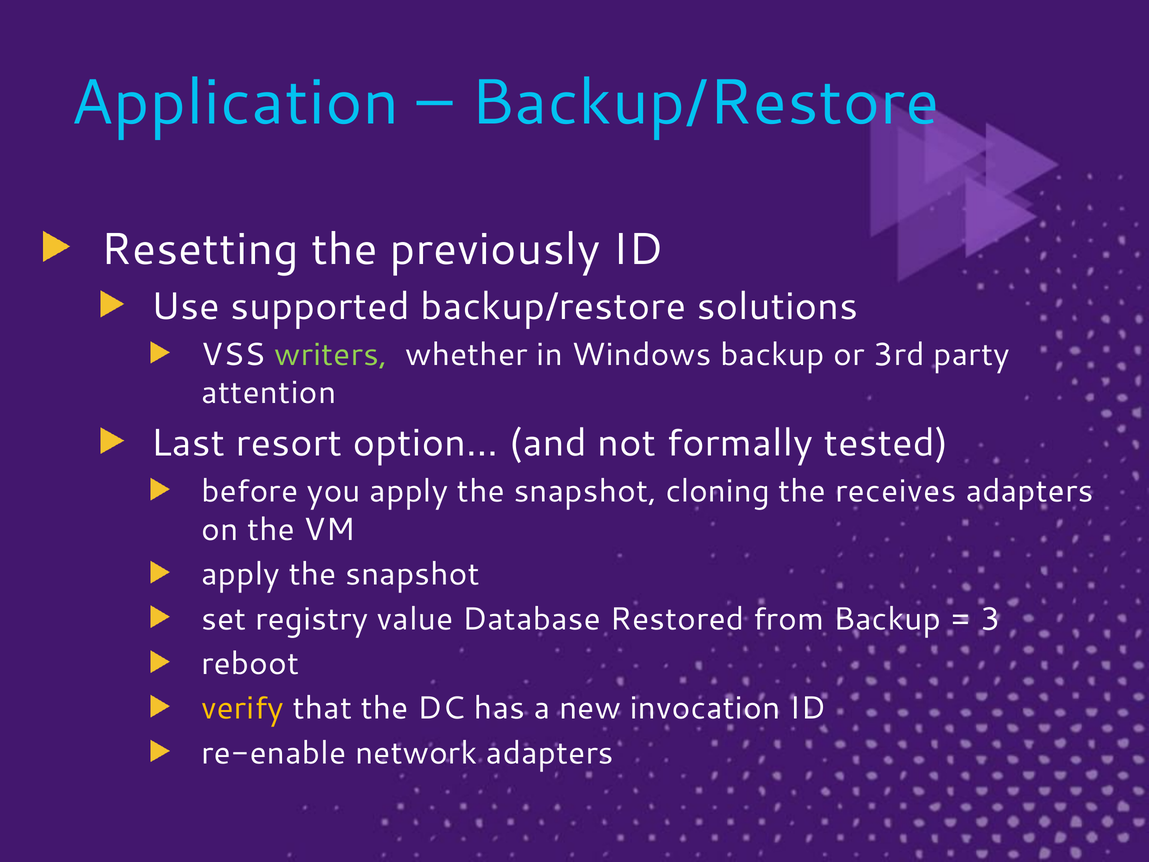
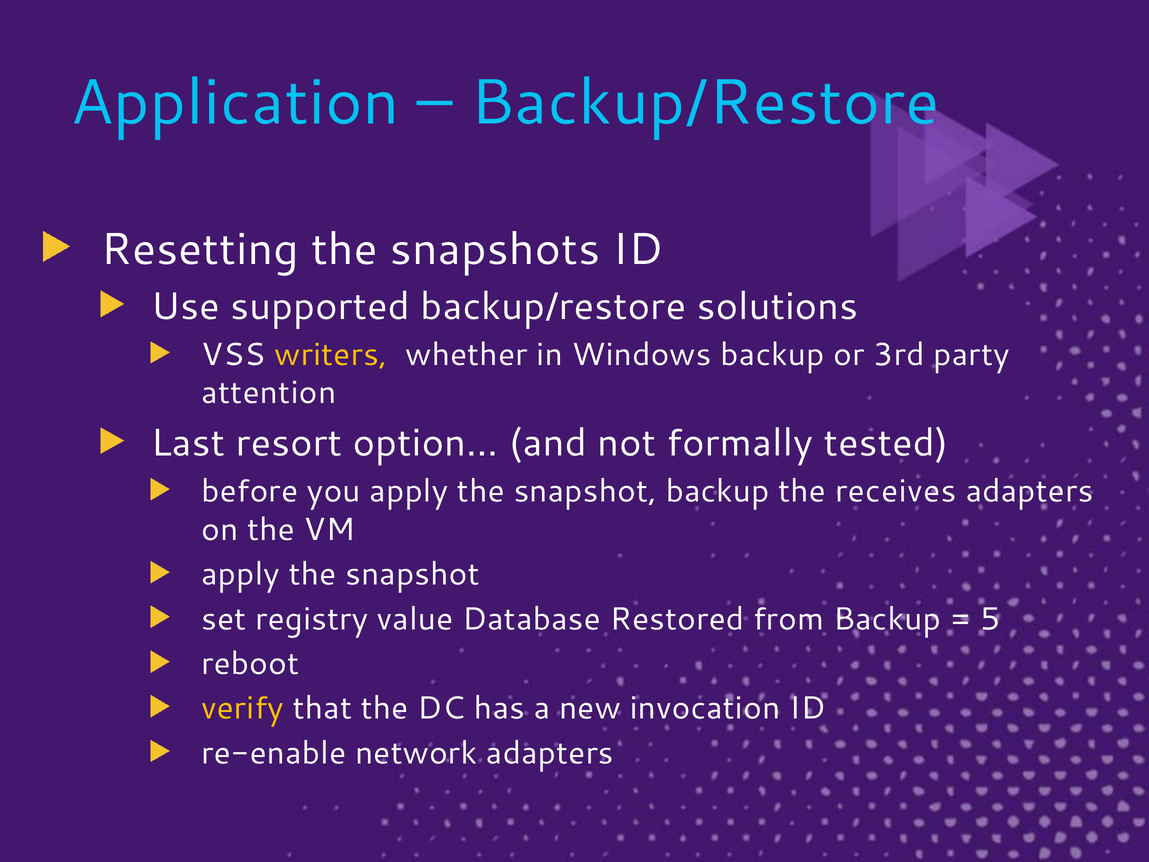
previously: previously -> snapshots
writers colour: light green -> yellow
snapshot cloning: cloning -> backup
3: 3 -> 5
